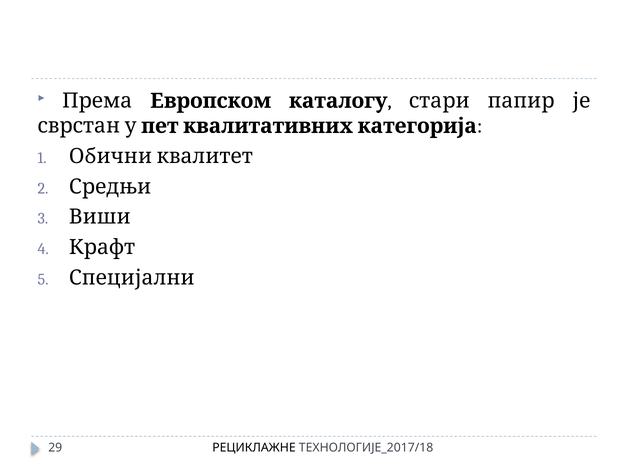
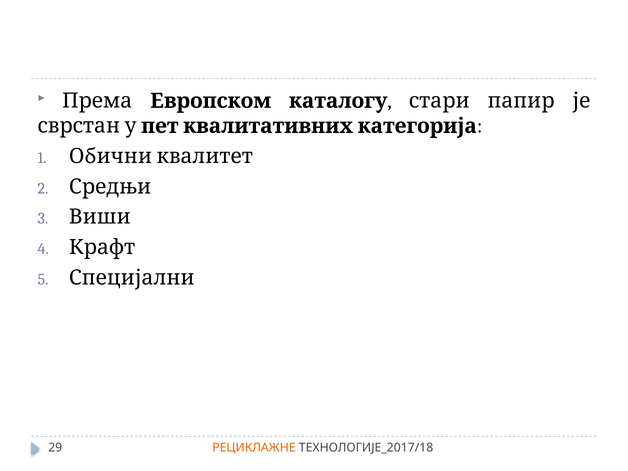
РЕЦИКЛАЖНЕ colour: black -> orange
